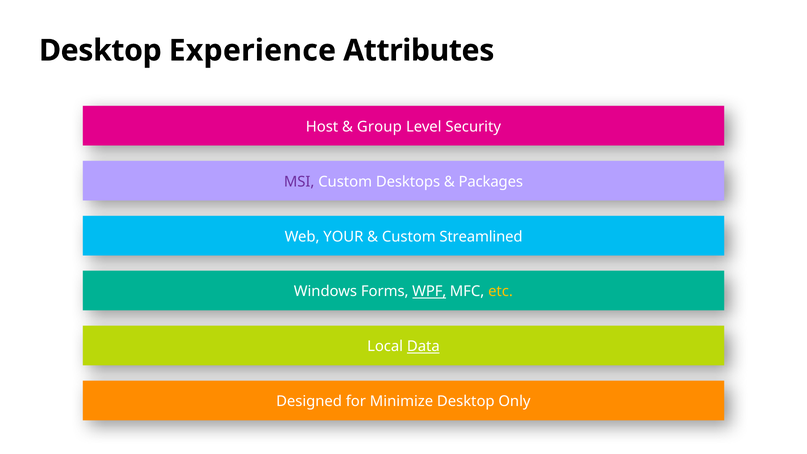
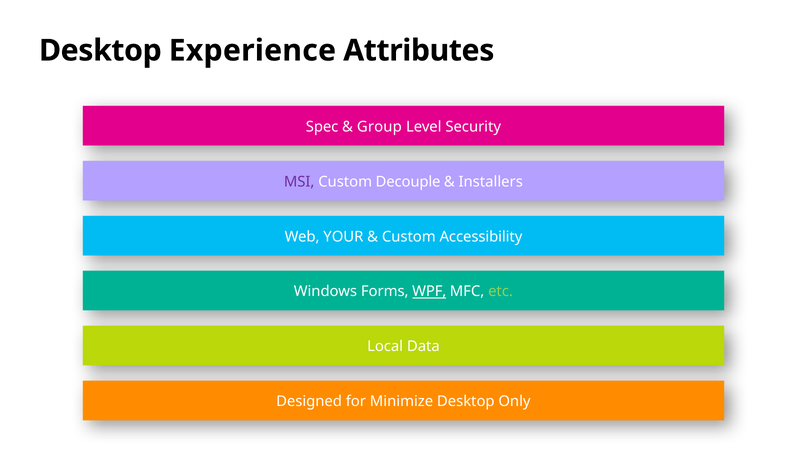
Host: Host -> Spec
Desktops: Desktops -> Decouple
Packages: Packages -> Installers
Streamlined: Streamlined -> Accessibility
etc colour: yellow -> light green
Data underline: present -> none
